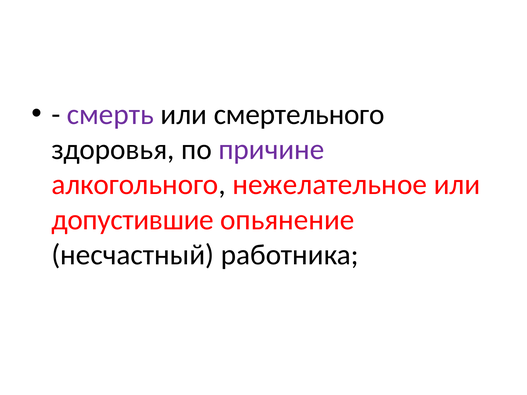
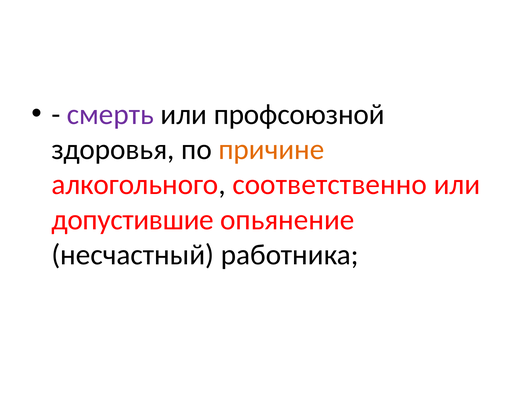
смертельного: смертельного -> профсоюзной
причине colour: purple -> orange
нежелательное: нежелательное -> соответственно
